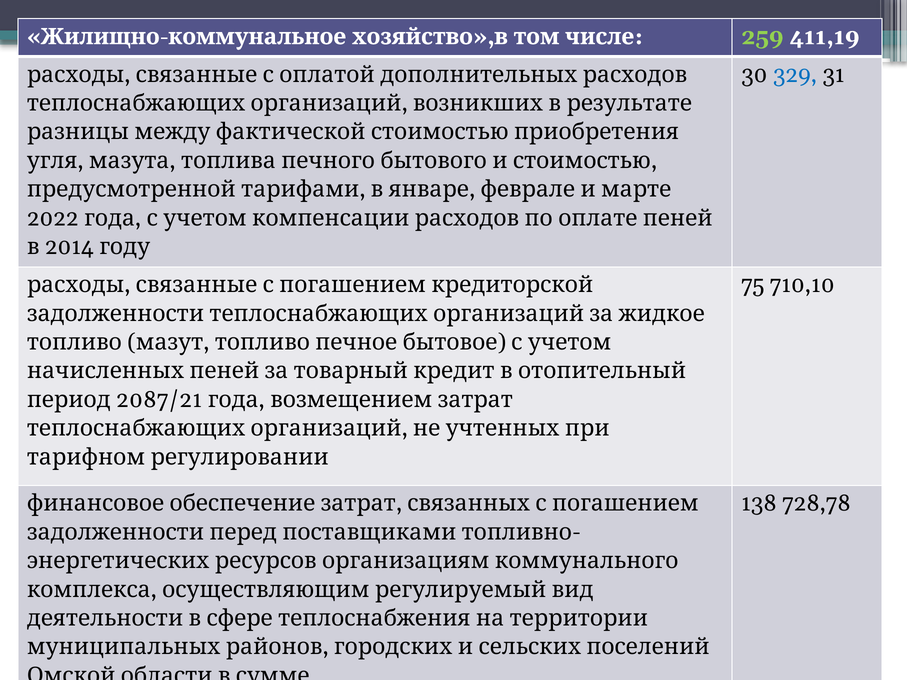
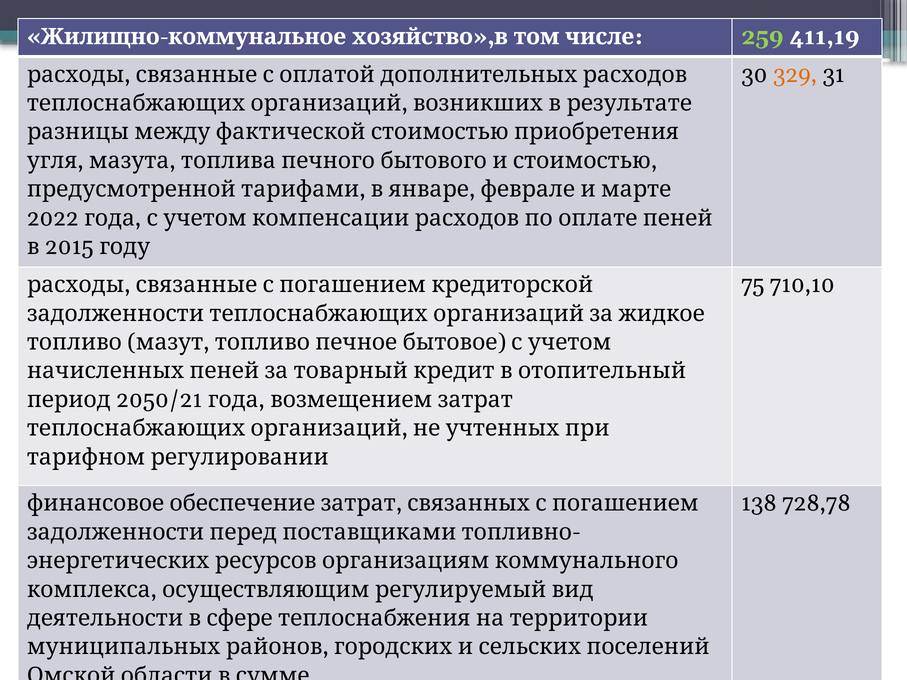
329 colour: blue -> orange
2014: 2014 -> 2015
2087/21: 2087/21 -> 2050/21
